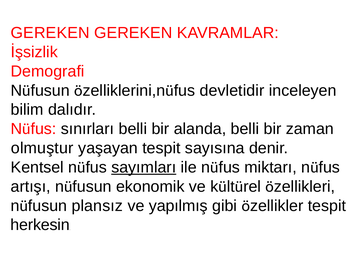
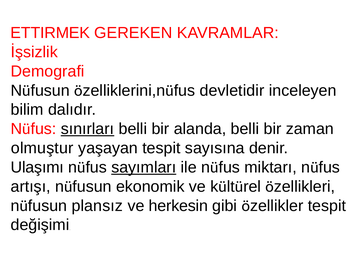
GEREKEN at (50, 33): GEREKEN -> ETTIRMEK
sınırları underline: none -> present
Kentsel: Kentsel -> Ulaşımı
yapılmış: yapılmış -> herkesin
herkesin: herkesin -> değişimi
